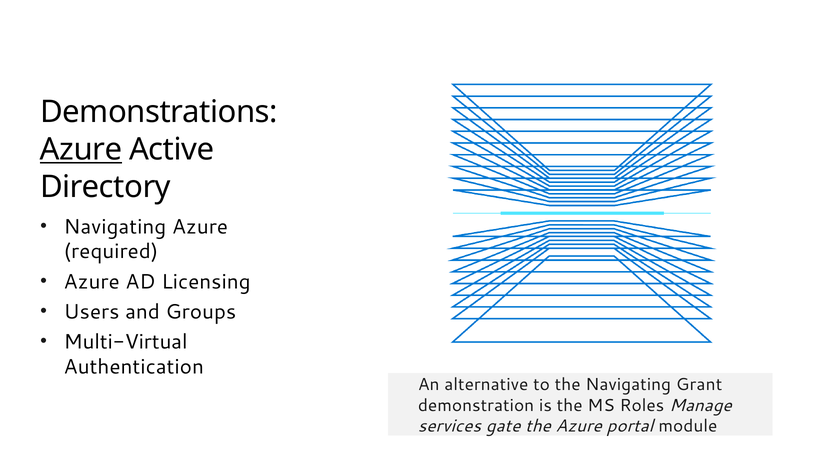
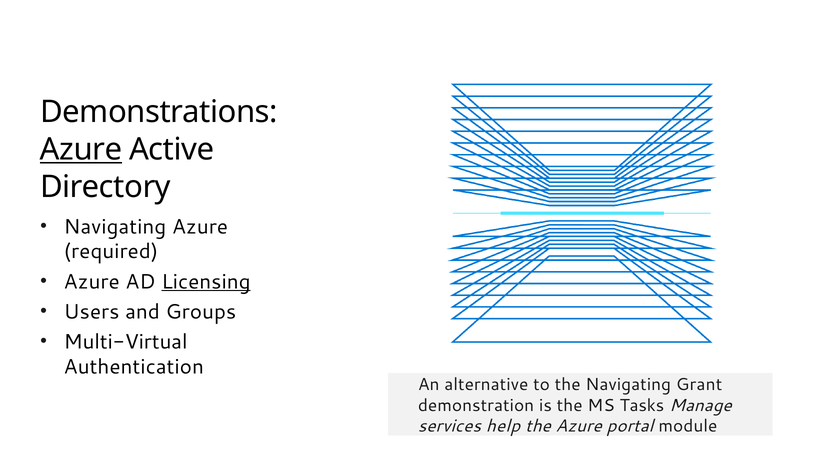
Licensing underline: none -> present
Roles: Roles -> Tasks
gate: gate -> help
